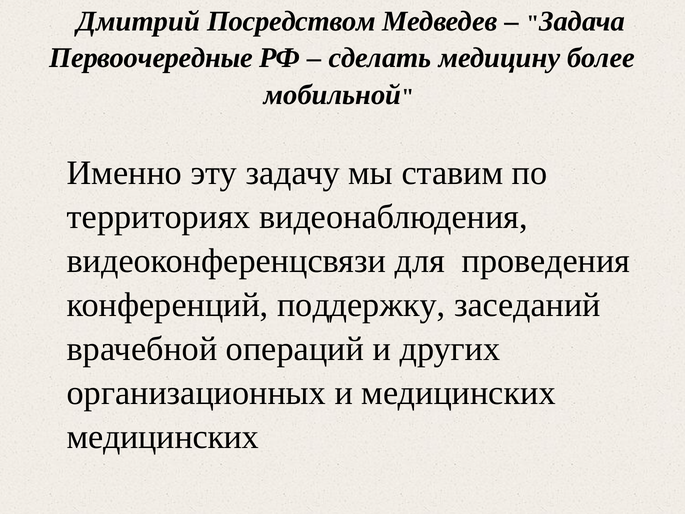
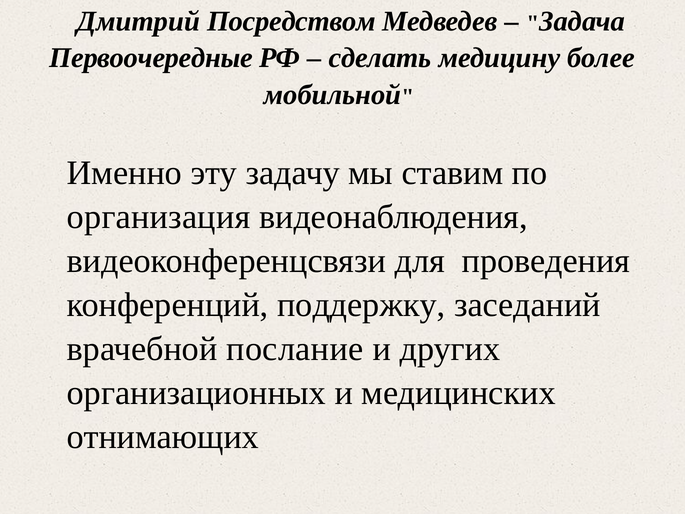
территориях: территориях -> организация
операций: операций -> послание
медицинских at (163, 437): медицинских -> отнимающих
